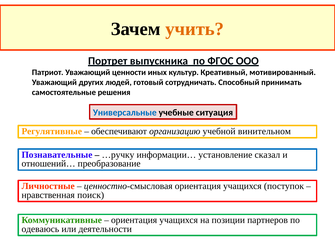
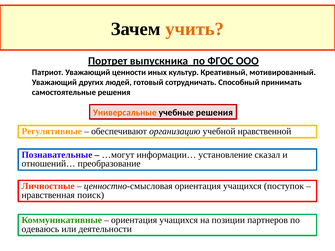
Универсальные colour: blue -> orange
учебные ситуация: ситуация -> решения
винительном: винительном -> нравственной
…ручку: …ручку -> …могут
